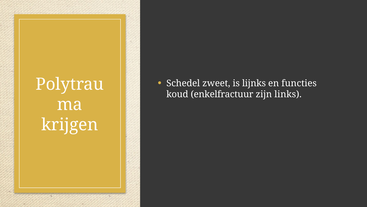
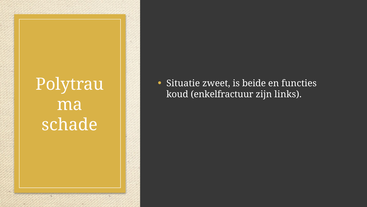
Schedel: Schedel -> Situatie
lijnks: lijnks -> beide
krijgen: krijgen -> schade
